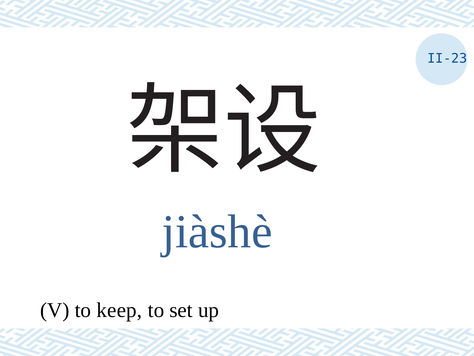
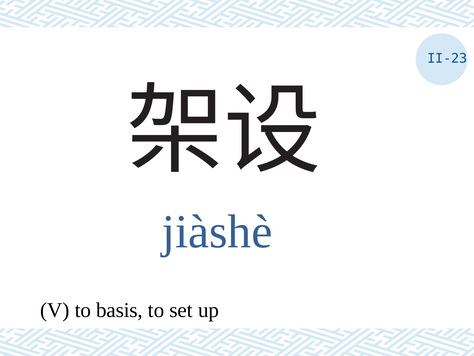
keep: keep -> basis
